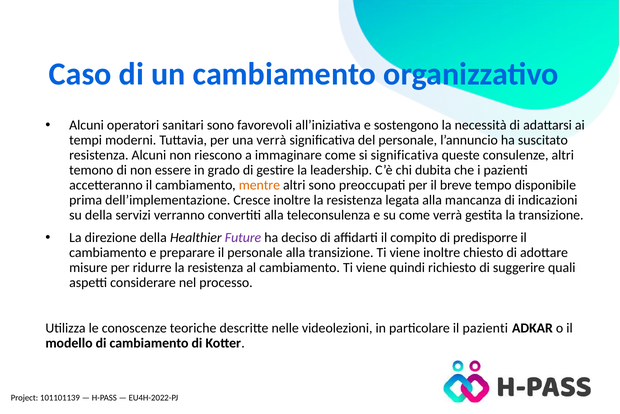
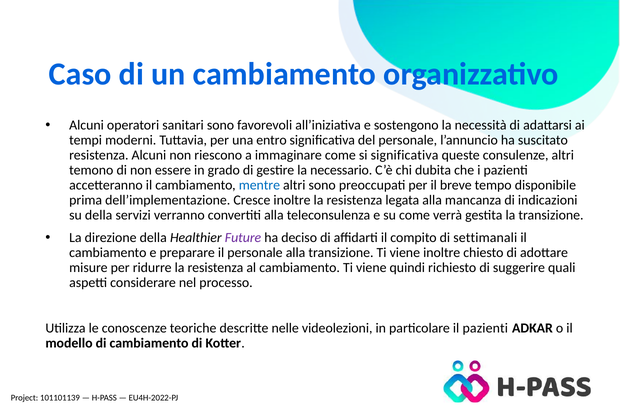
una verrà: verrà -> entro
leadership: leadership -> necessario
mentre colour: orange -> blue
predisporre: predisporre -> settimanali
